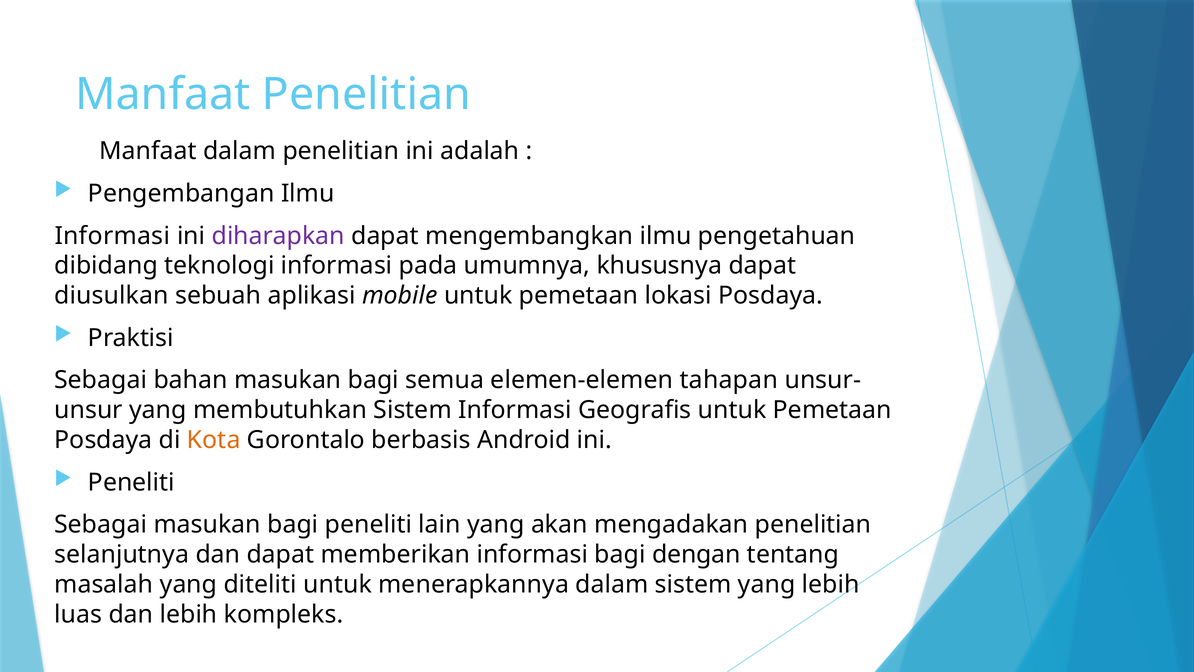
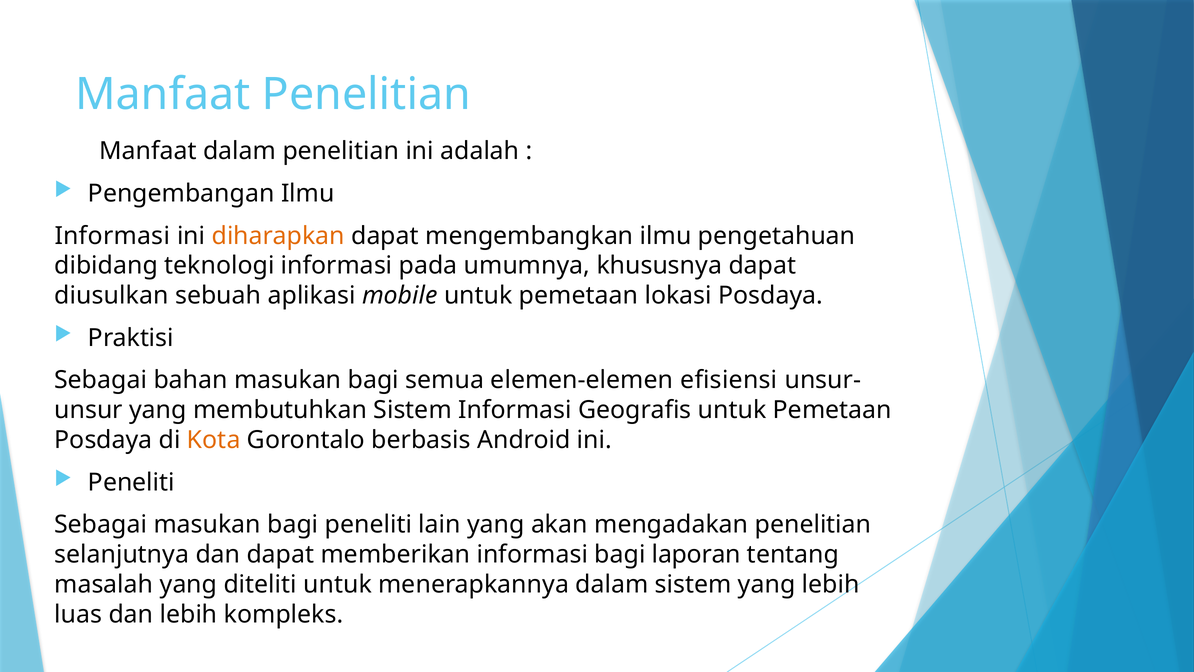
diharapkan colour: purple -> orange
tahapan: tahapan -> efisiensi
dengan: dengan -> laporan
